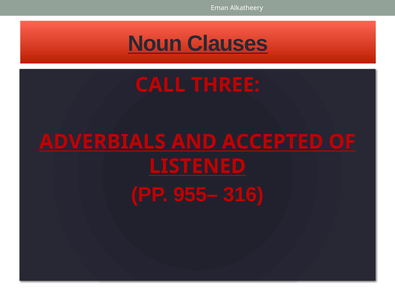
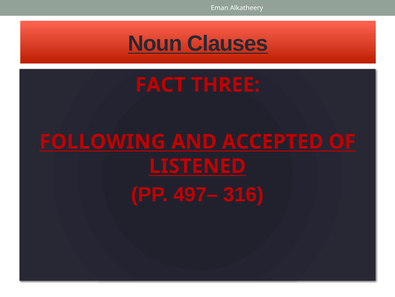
CALL: CALL -> FACT
ADVERBIALS: ADVERBIALS -> FOLLOWING
955–: 955– -> 497–
